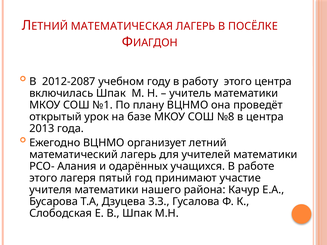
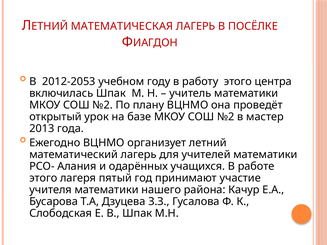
2012-2087: 2012-2087 -> 2012-2053
№1 at (103, 105): №1 -> №2
базе МКОУ СОШ №8: №8 -> №2
в центра: центра -> мастер
